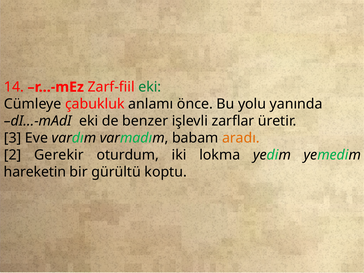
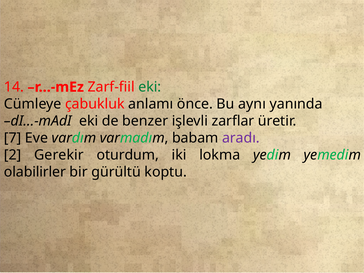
yolu: yolu -> aynı
3: 3 -> 7
aradı colour: orange -> purple
hareketin: hareketin -> olabilirler
